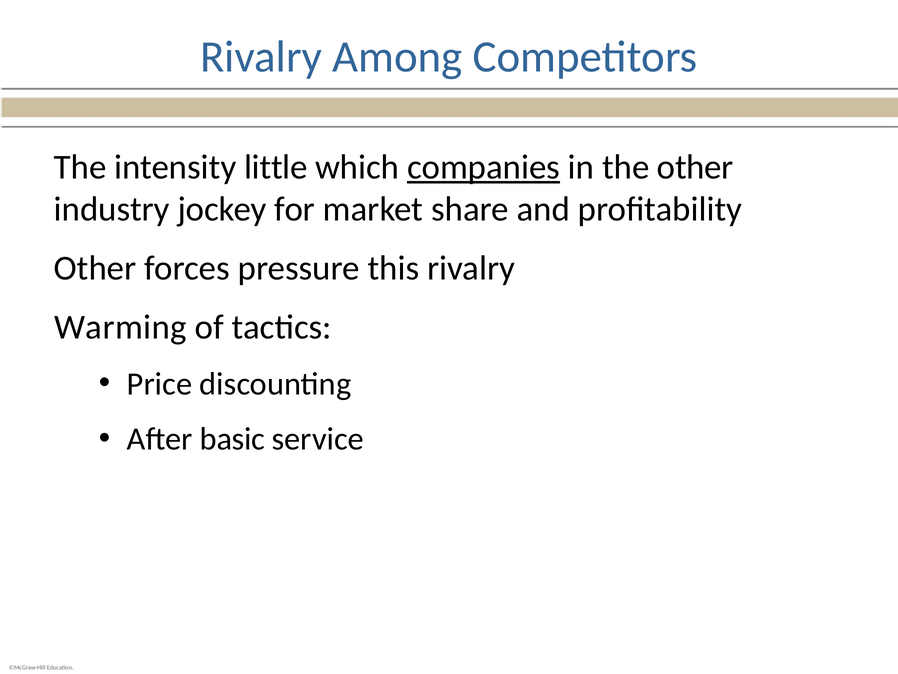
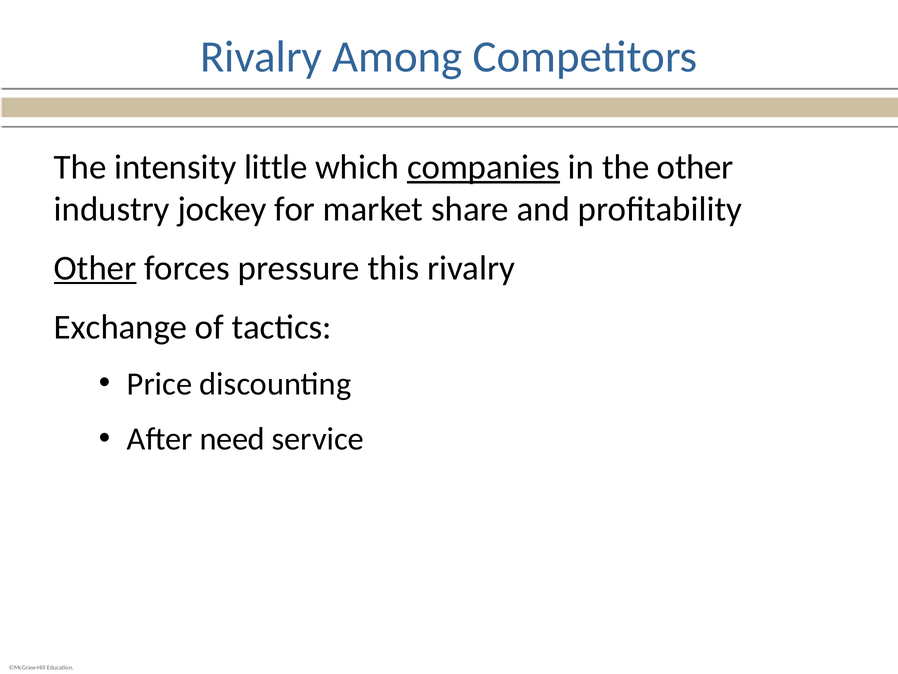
Other at (95, 268) underline: none -> present
Warming: Warming -> Exchange
basic: basic -> need
